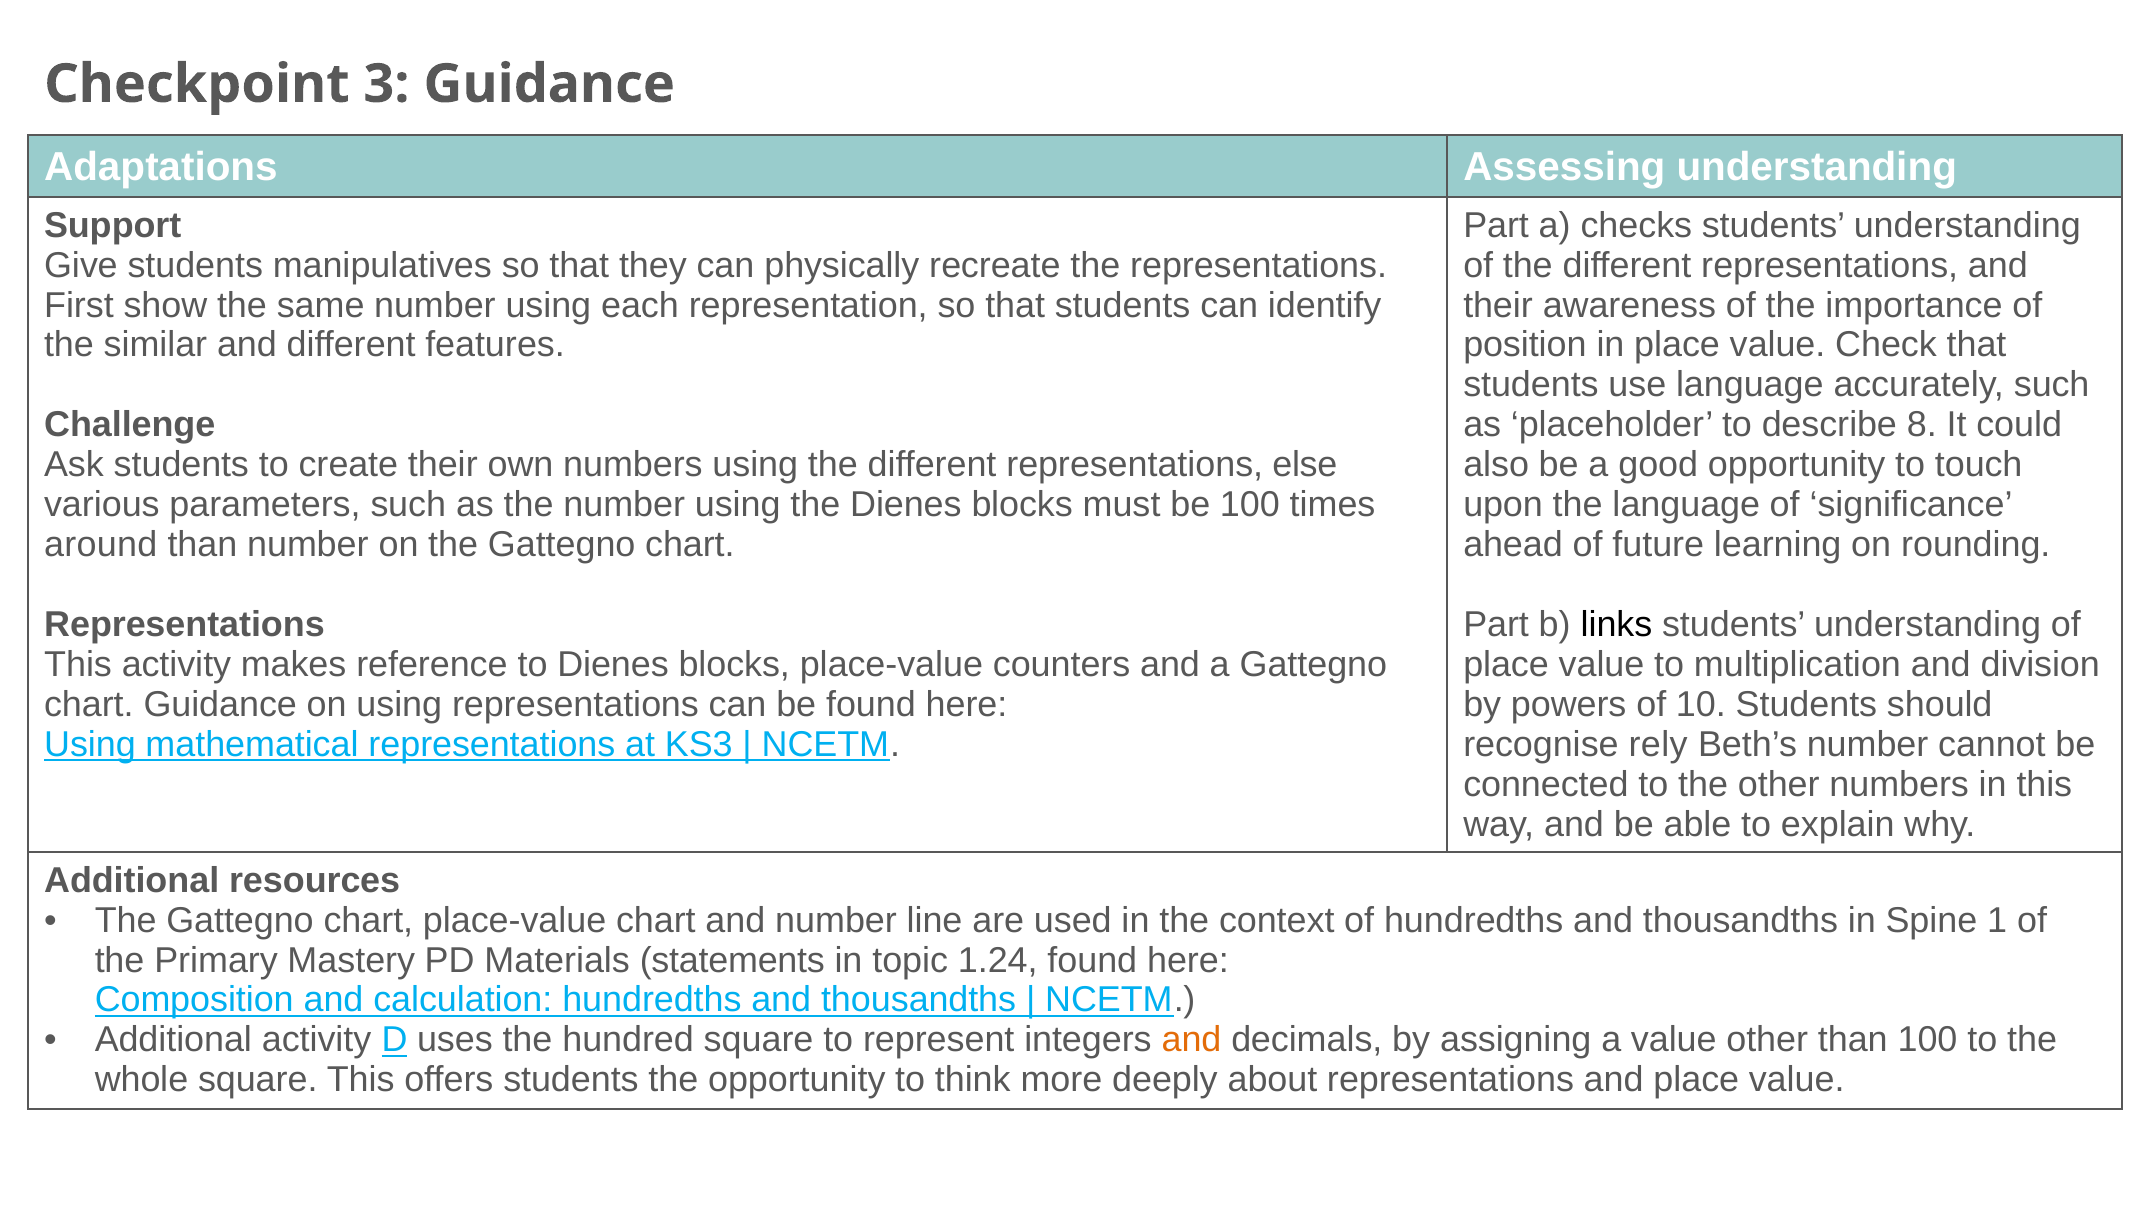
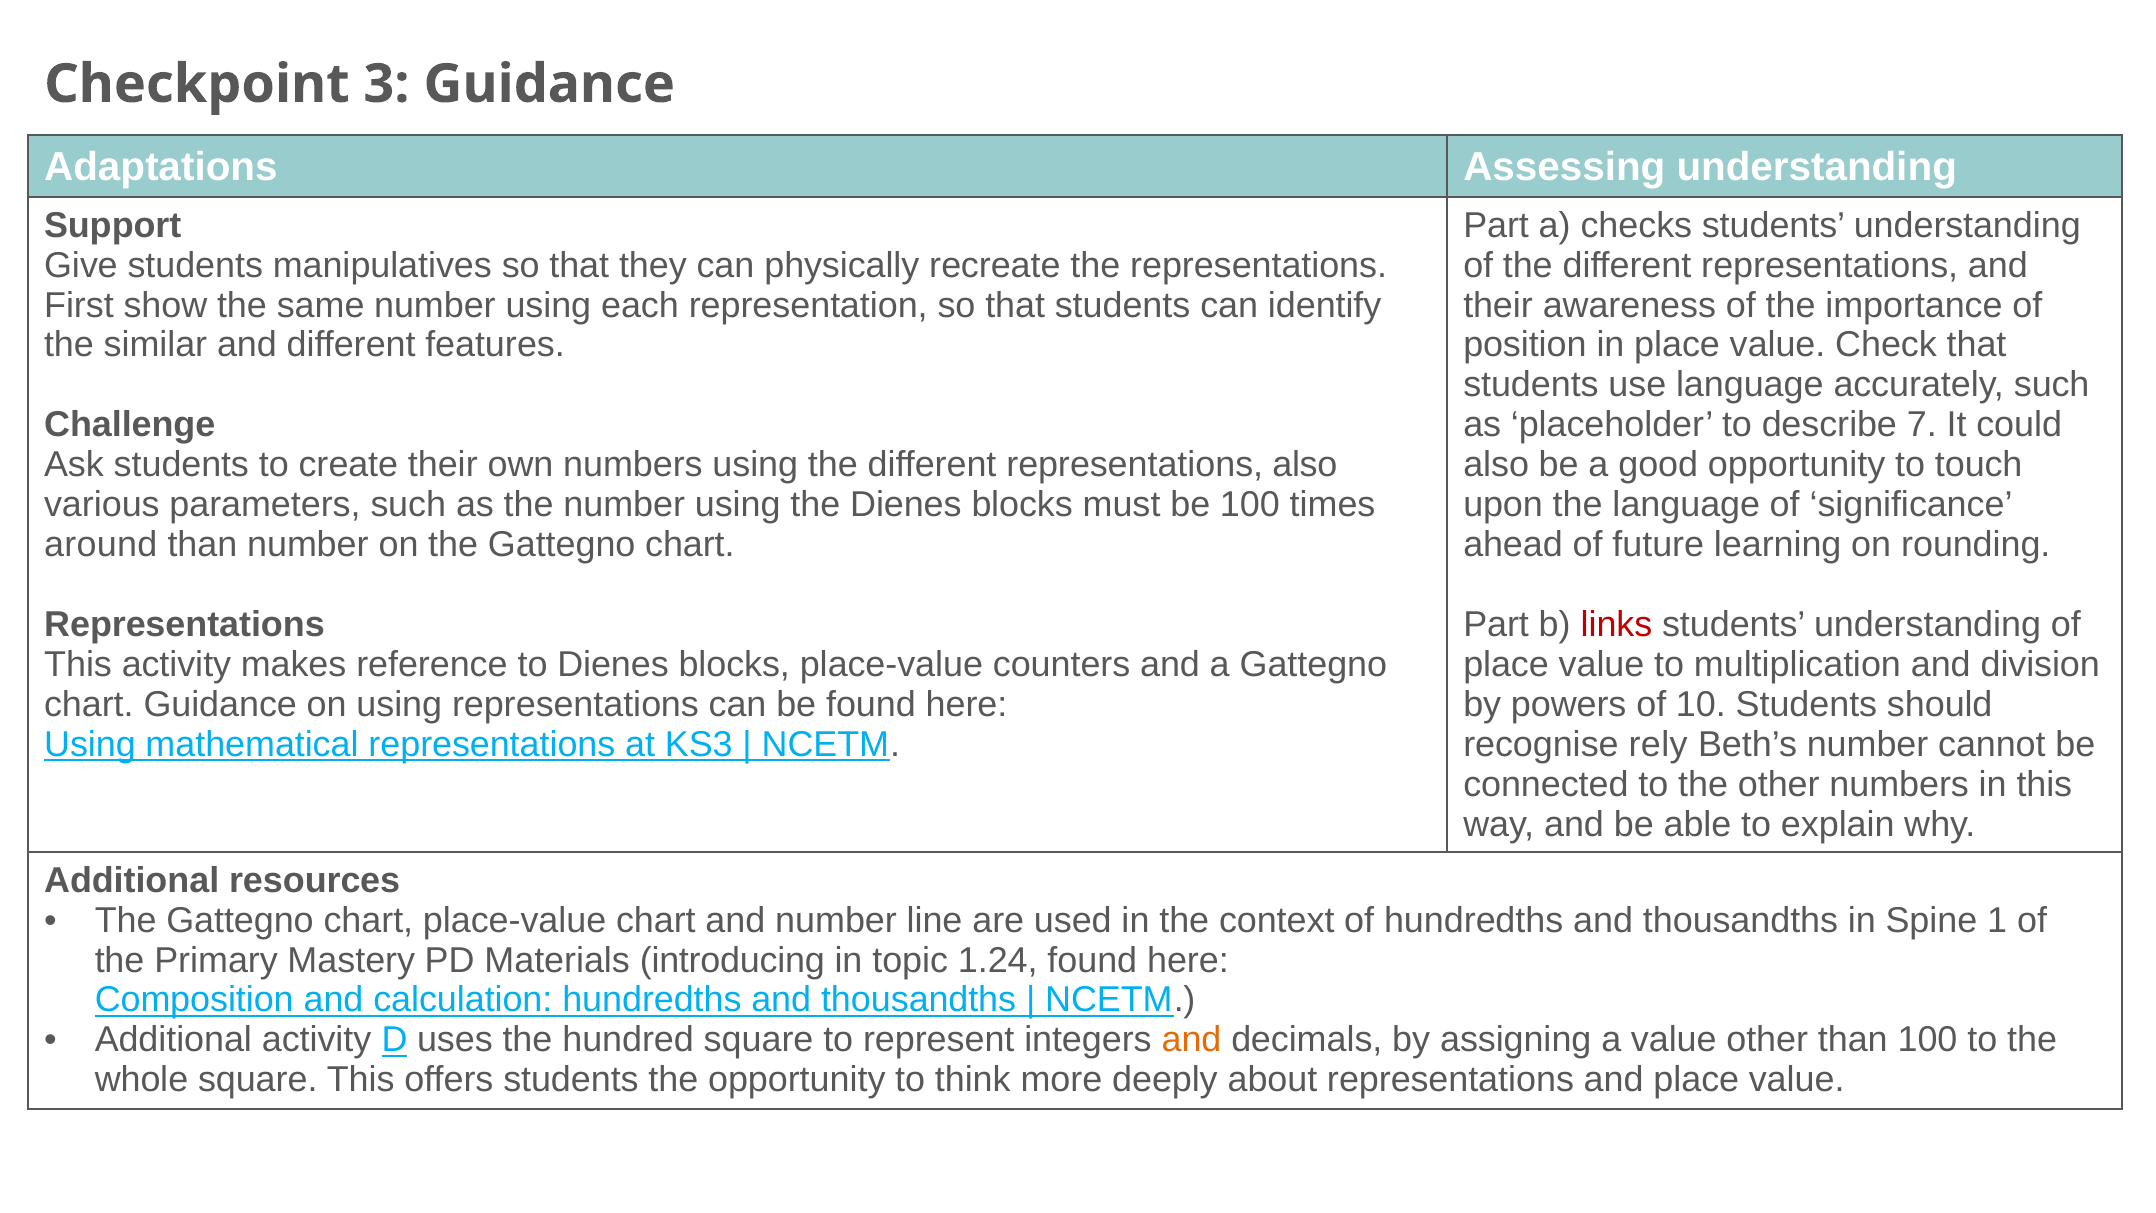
8: 8 -> 7
representations else: else -> also
links colour: black -> red
statements: statements -> introducing
